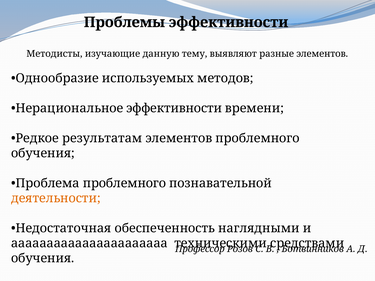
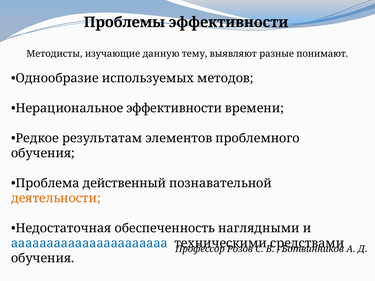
разные элементов: элементов -> понимают
Проблема проблемного: проблемного -> действенный
аааааааааааааааааааааа colour: black -> blue
